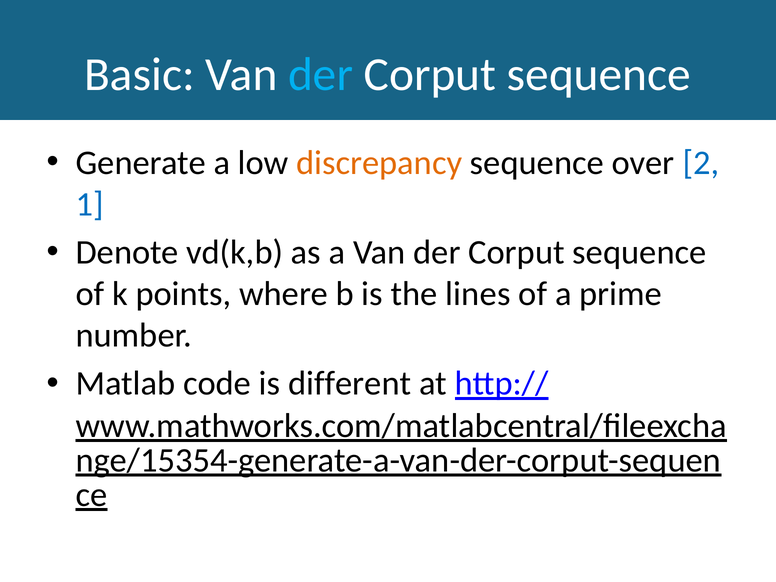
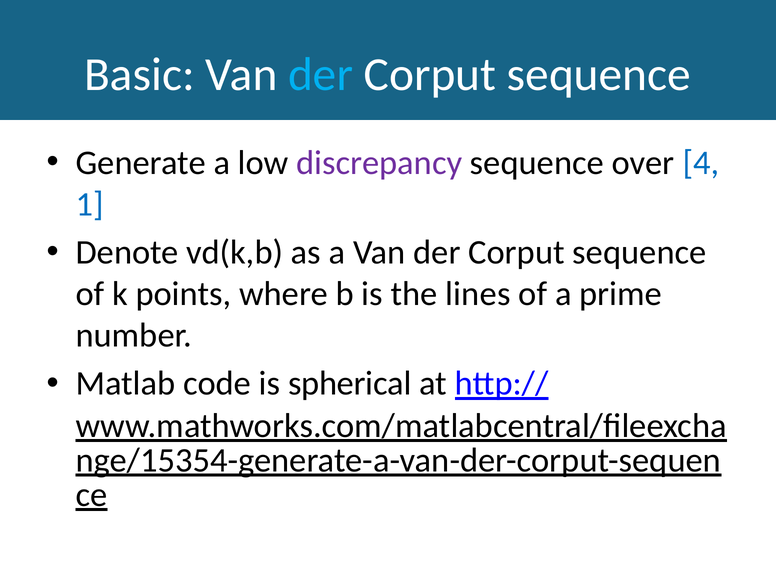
discrepancy colour: orange -> purple
2: 2 -> 4
different: different -> spherical
